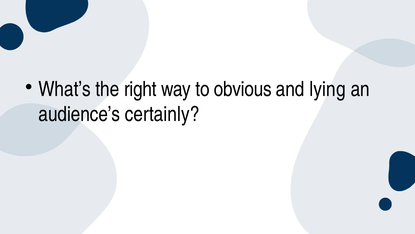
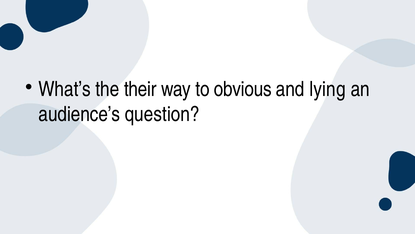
right: right -> their
certainly: certainly -> question
